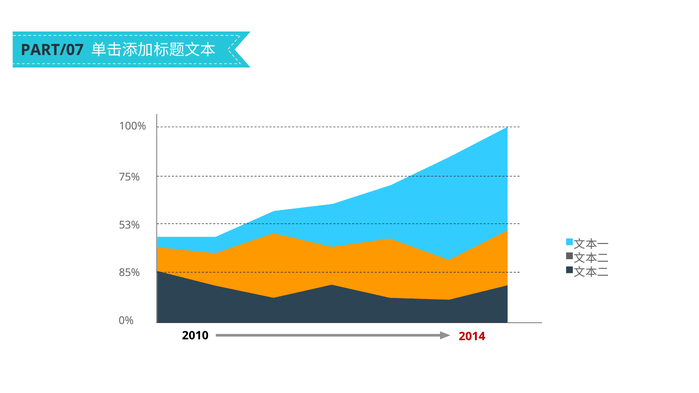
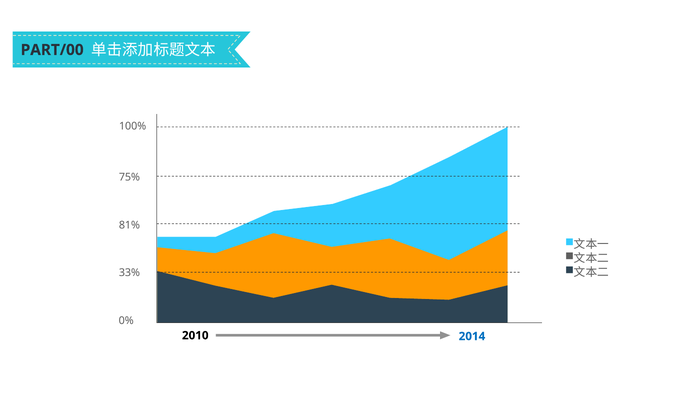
PART/07: PART/07 -> PART/00
53%: 53% -> 81%
85%: 85% -> 33%
2014 colour: red -> blue
